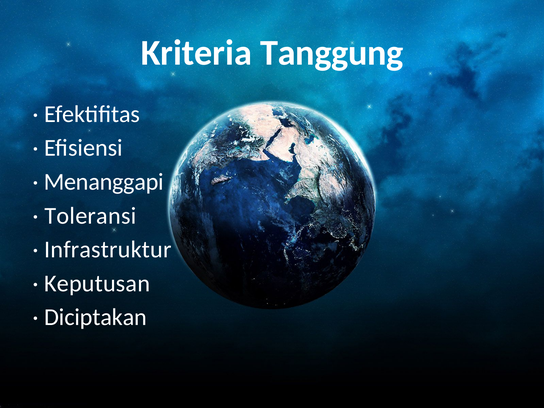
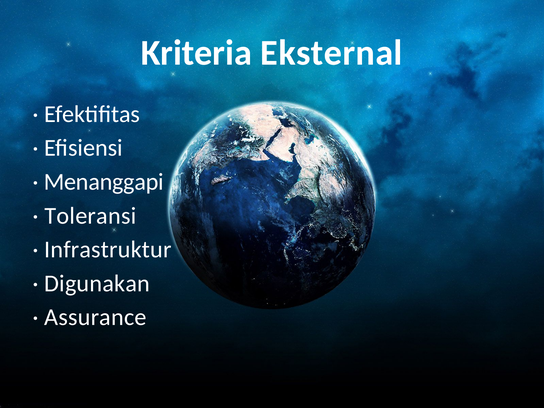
Tanggung: Tanggung -> Eksternal
Keputusan: Keputusan -> Digunakan
Diciptakan: Diciptakan -> Assurance
